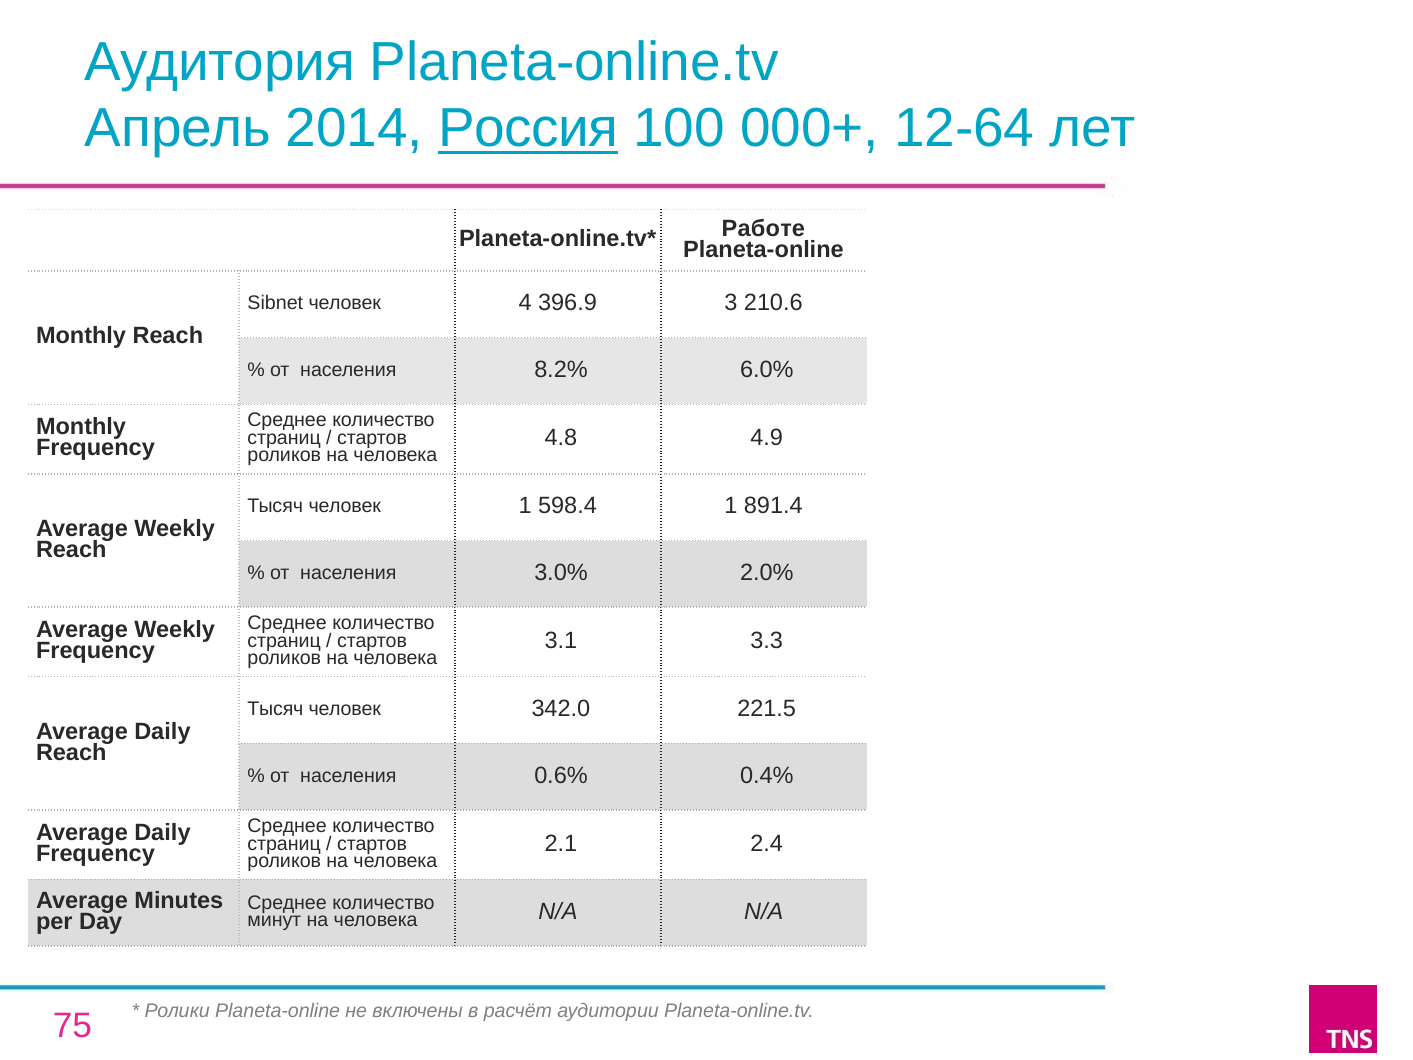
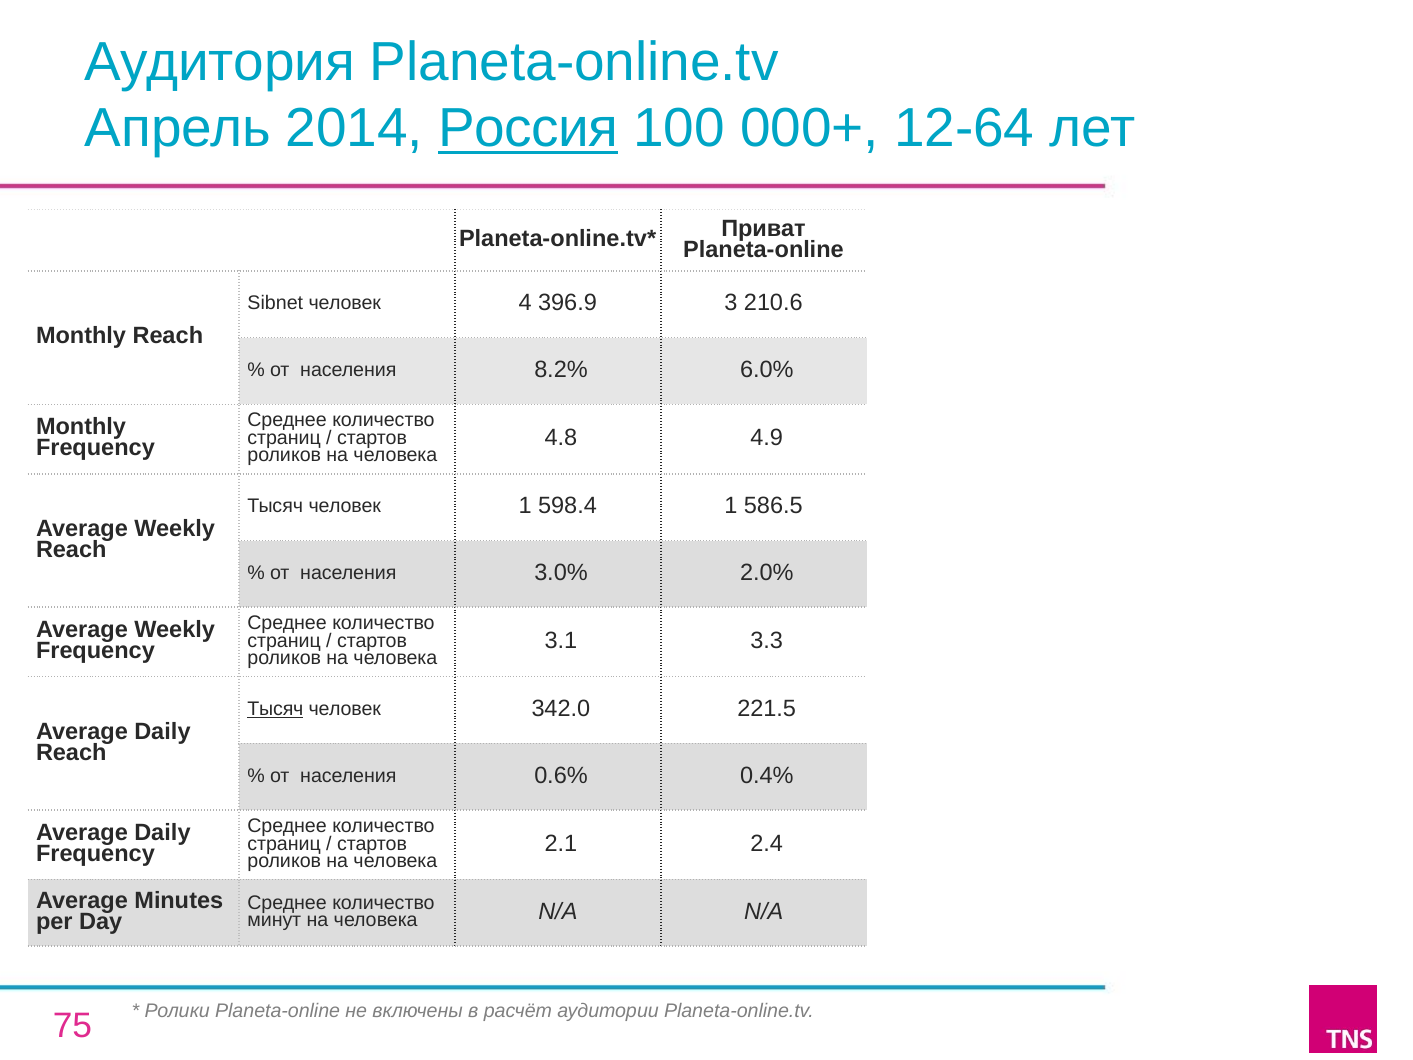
Работе: Работе -> Приват
891.4: 891.4 -> 586.5
Тысяч at (275, 709) underline: none -> present
